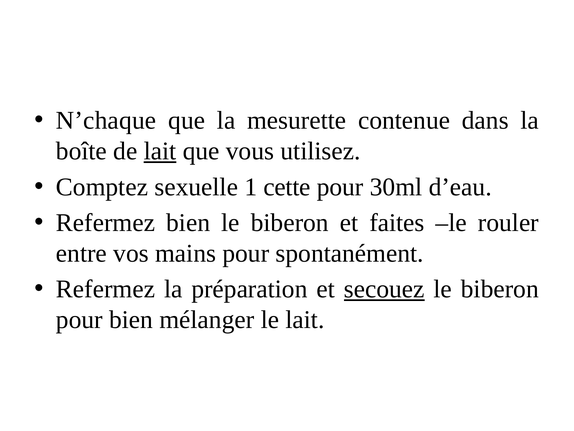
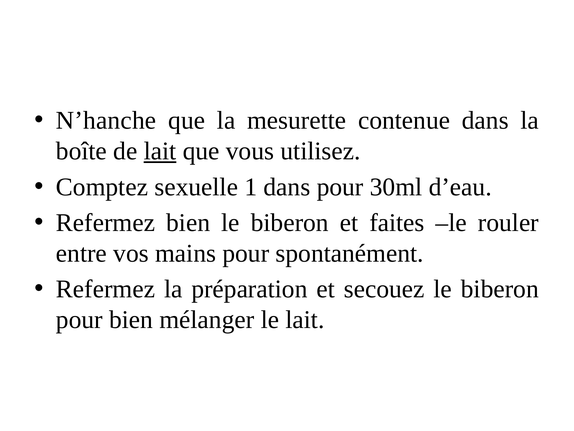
N’chaque: N’chaque -> N’hanche
1 cette: cette -> dans
secouez underline: present -> none
